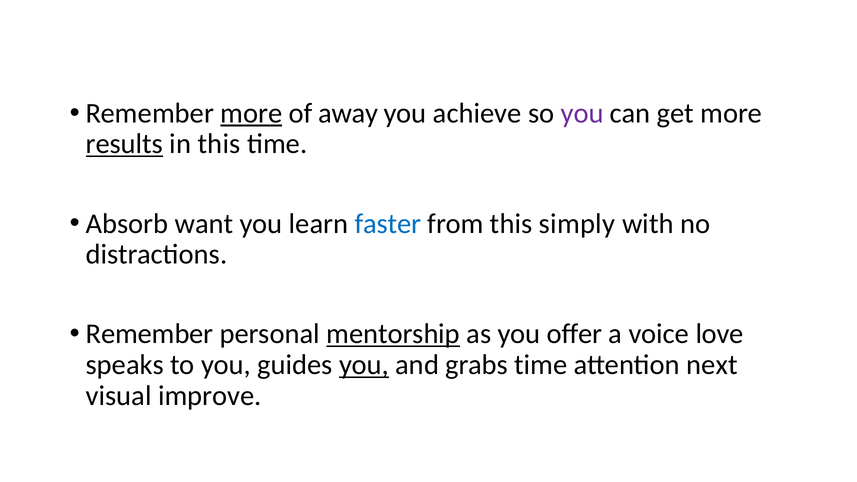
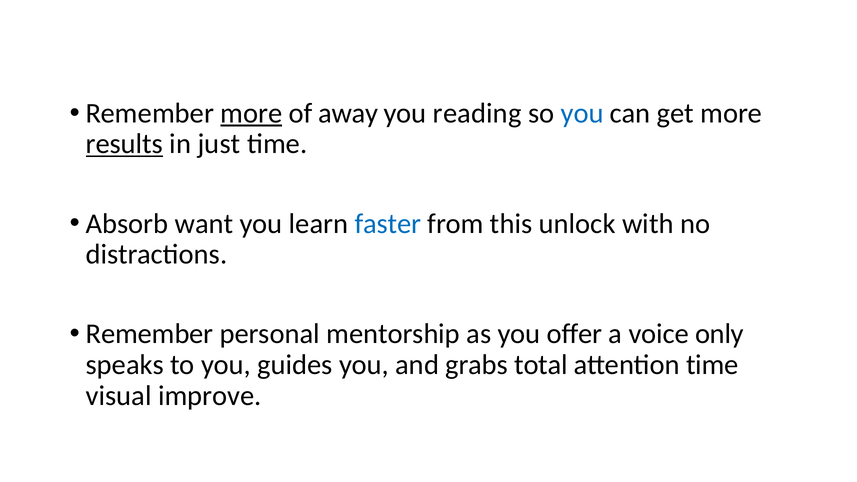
achieve: achieve -> reading
you at (582, 113) colour: purple -> blue
in this: this -> just
simply: simply -> unlock
mentorship underline: present -> none
love: love -> only
you at (364, 365) underline: present -> none
grabs time: time -> total
attention next: next -> time
